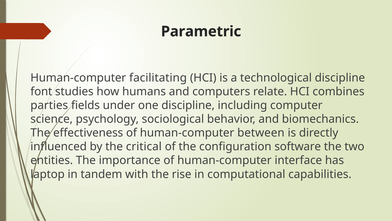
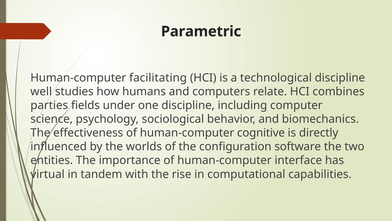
font: font -> well
between: between -> cognitive
critical: critical -> worlds
laptop: laptop -> virtual
